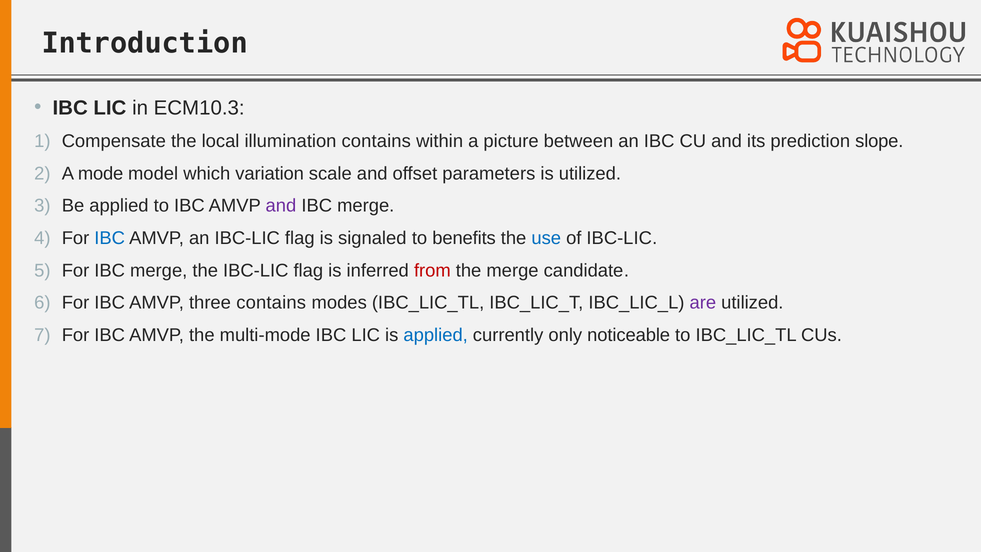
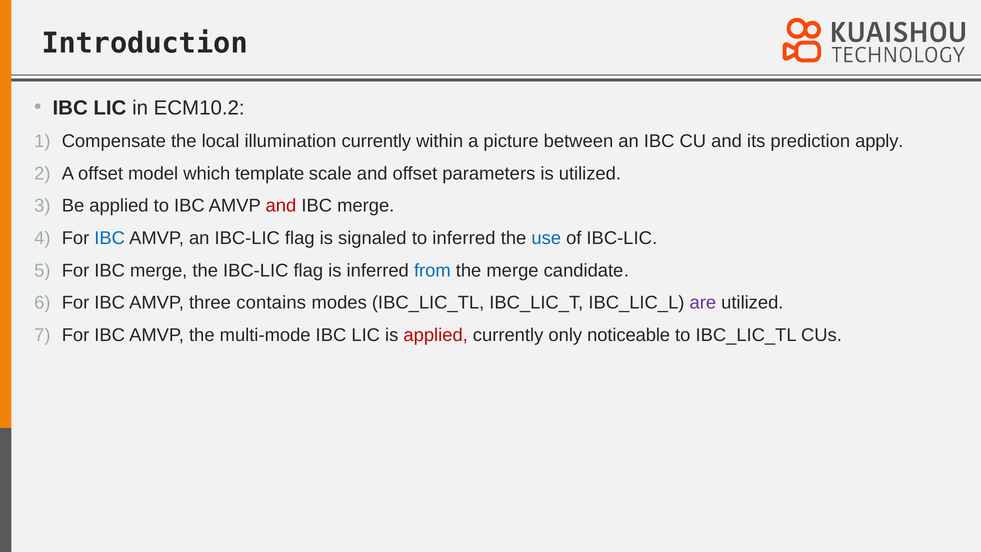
ECM10.3: ECM10.3 -> ECM10.2
illumination contains: contains -> currently
slope: slope -> apply
A mode: mode -> offset
variation: variation -> template
and at (281, 206) colour: purple -> red
to benefits: benefits -> inferred
from colour: red -> blue
applied at (436, 335) colour: blue -> red
